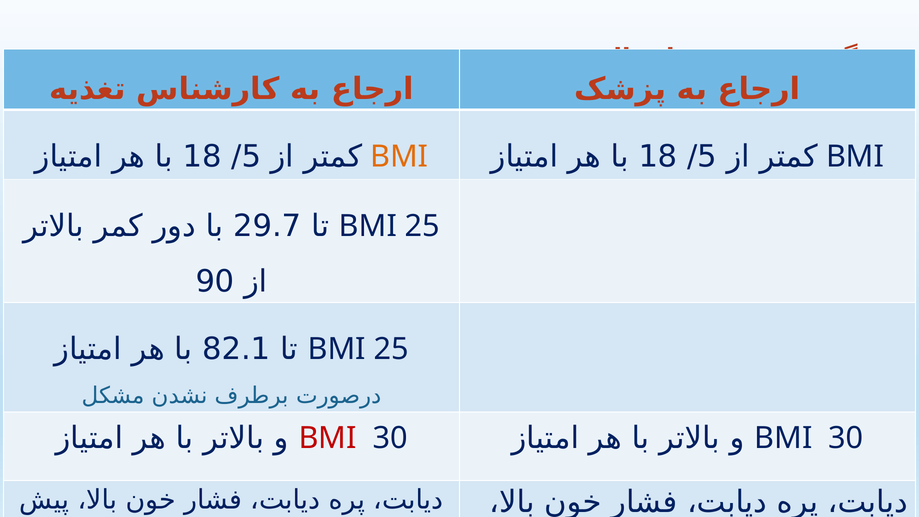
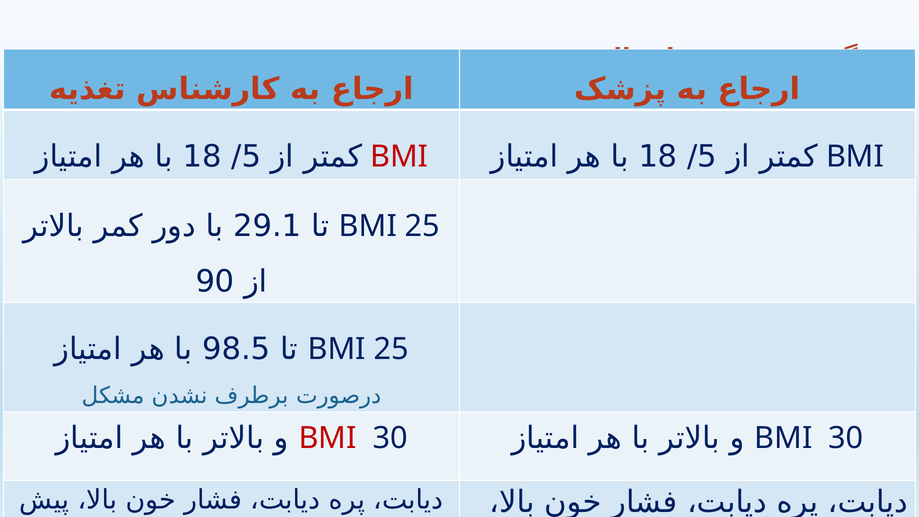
BMI at (399, 157) colour: orange -> red
29.7: 29.7 -> 29.1
82.1: 82.1 -> 98.5
